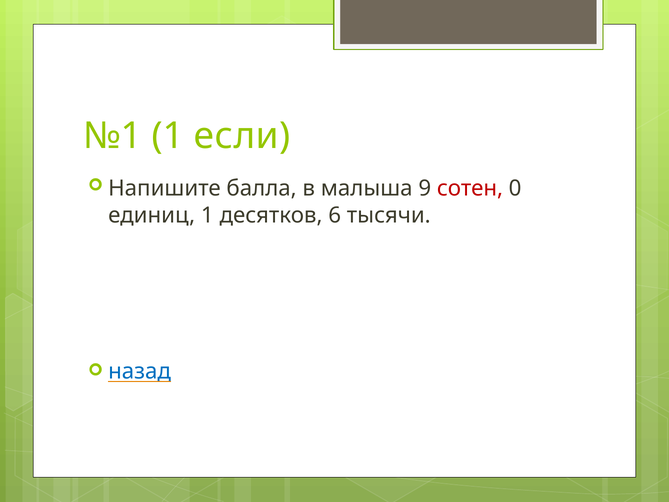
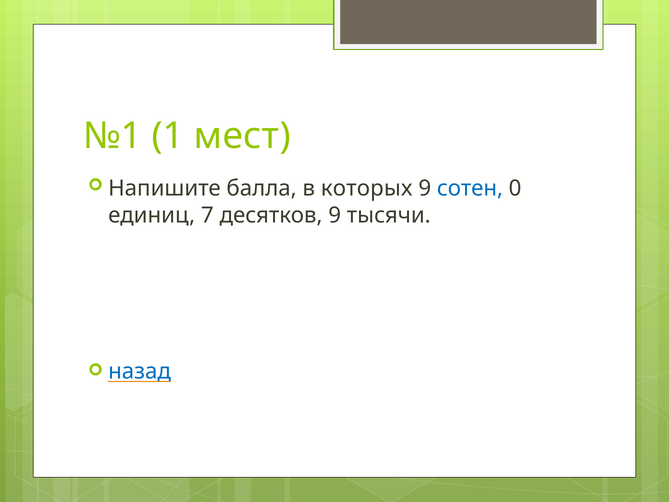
если: если -> мест
малыша: малыша -> которых
сотен colour: red -> blue
единиц 1: 1 -> 7
десятков 6: 6 -> 9
